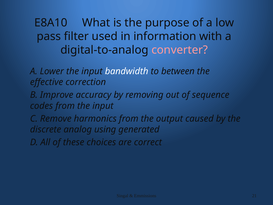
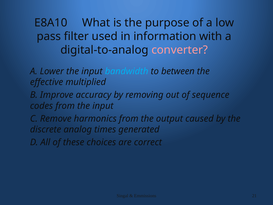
bandwidth colour: white -> light blue
correction: correction -> multiplied
using: using -> times
